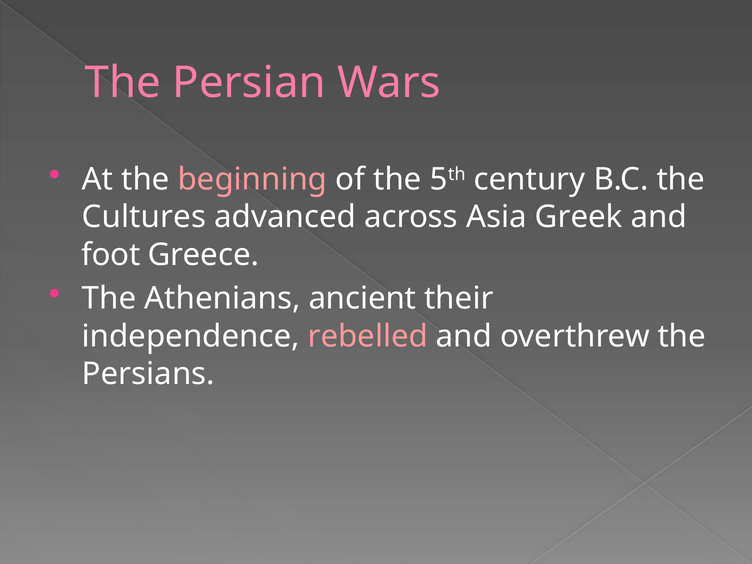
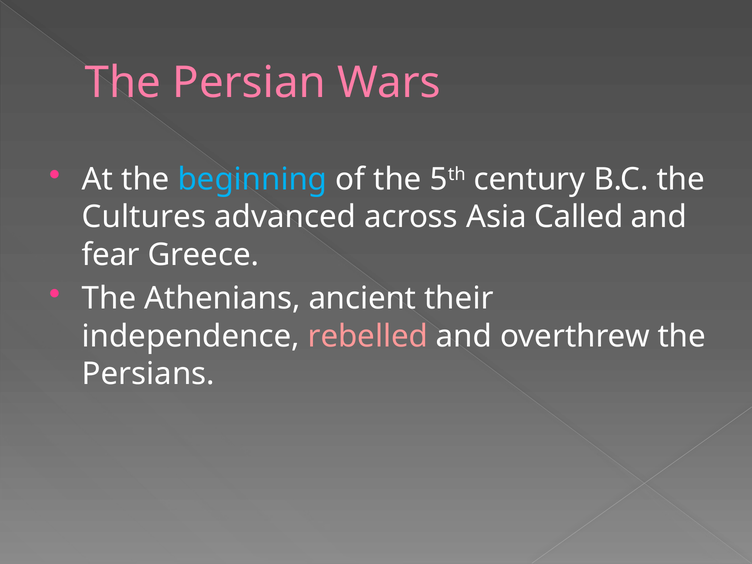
beginning colour: pink -> light blue
Greek: Greek -> Called
foot: foot -> fear
